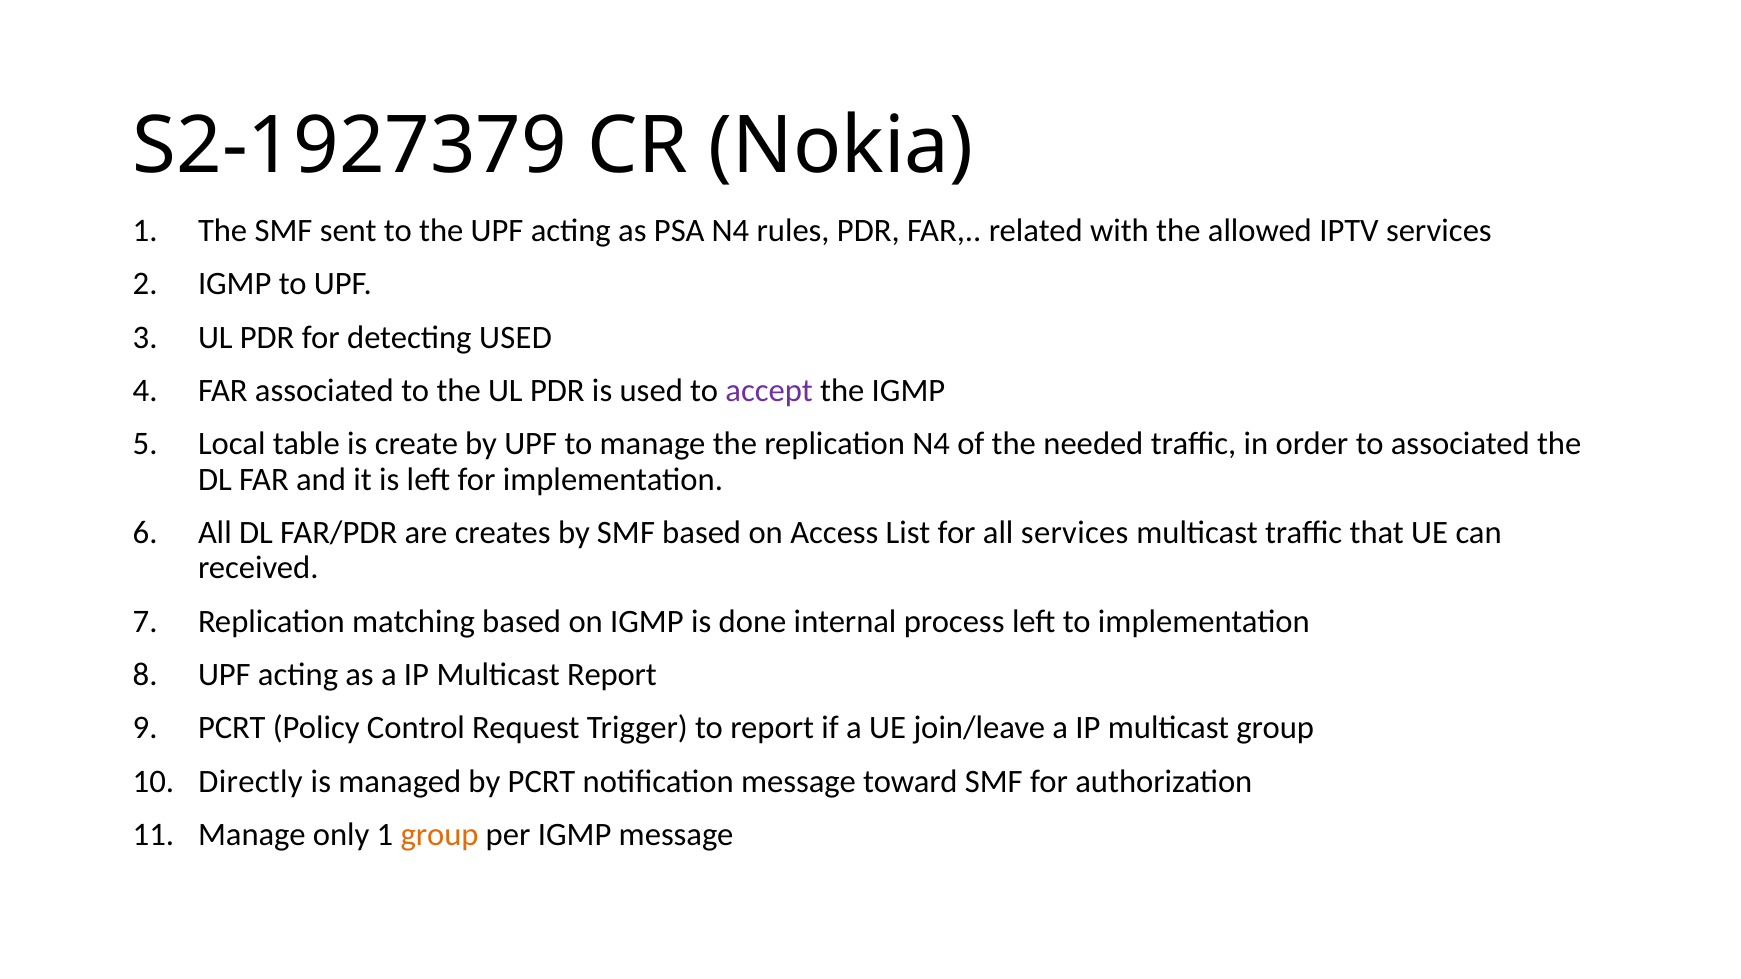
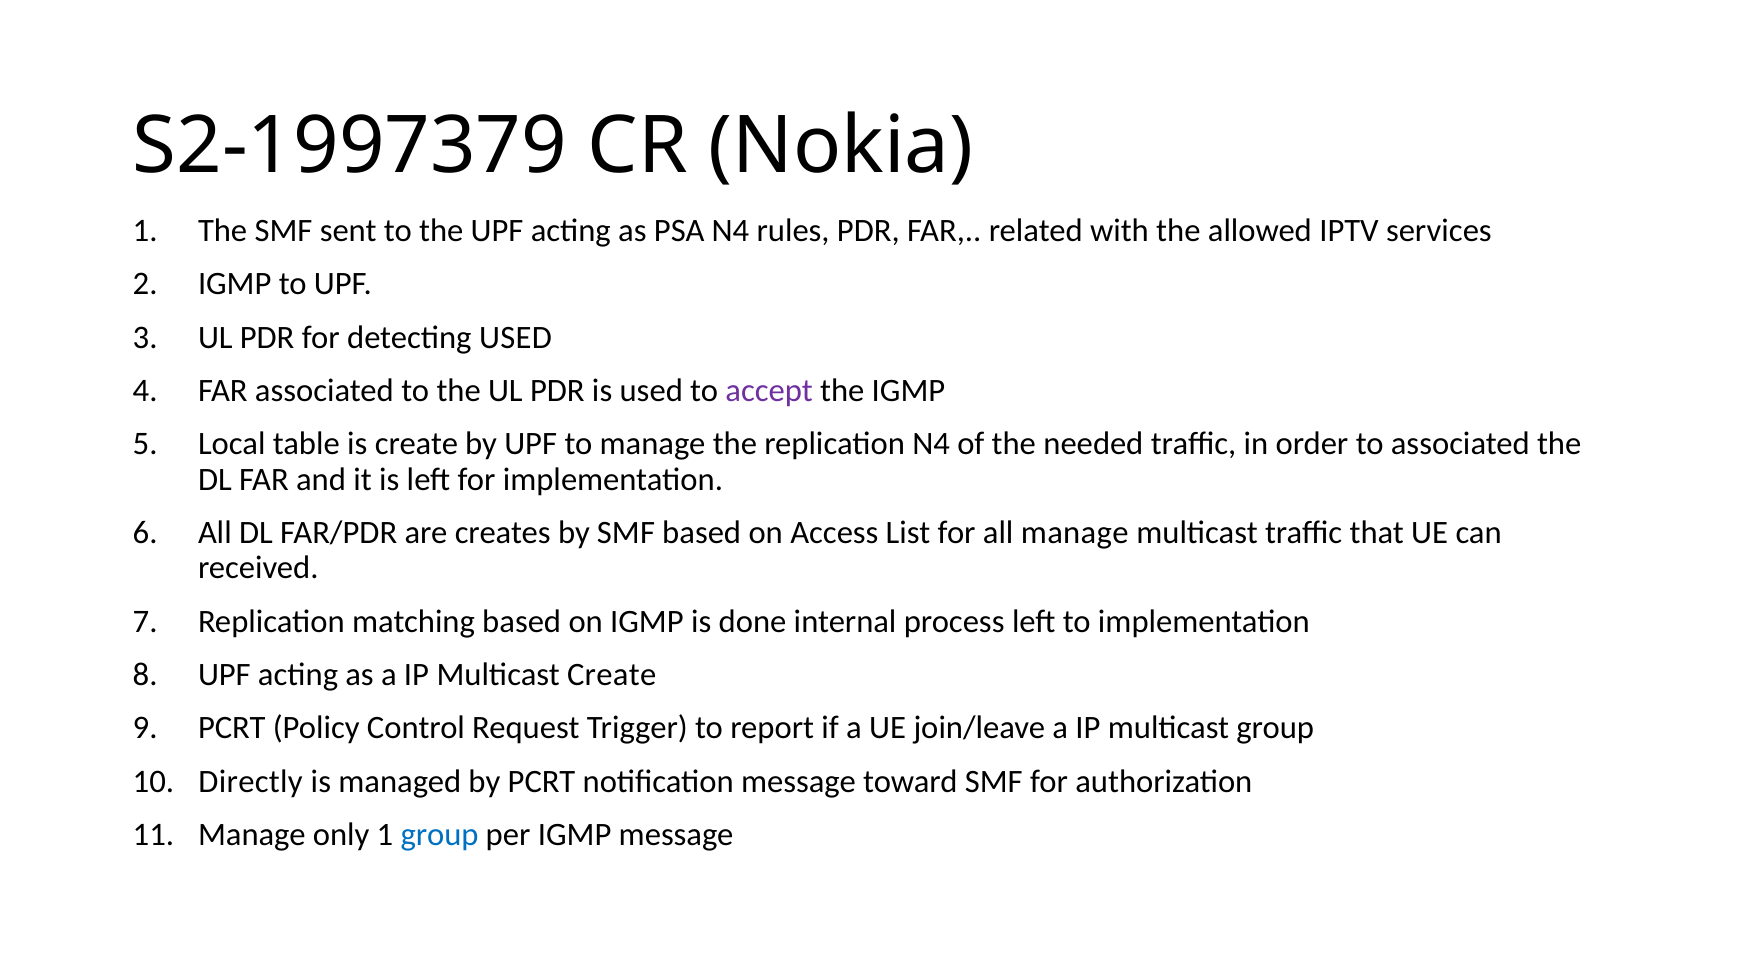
S2-1927379: S2-1927379 -> S2-1997379
all services: services -> manage
Multicast Report: Report -> Create
group at (440, 835) colour: orange -> blue
